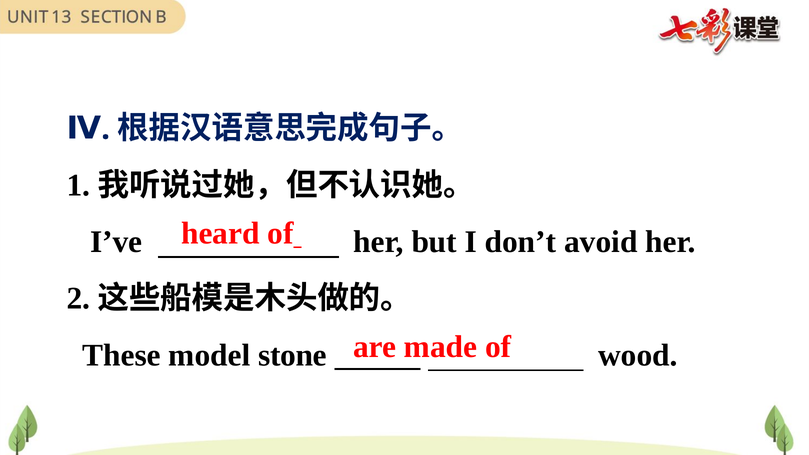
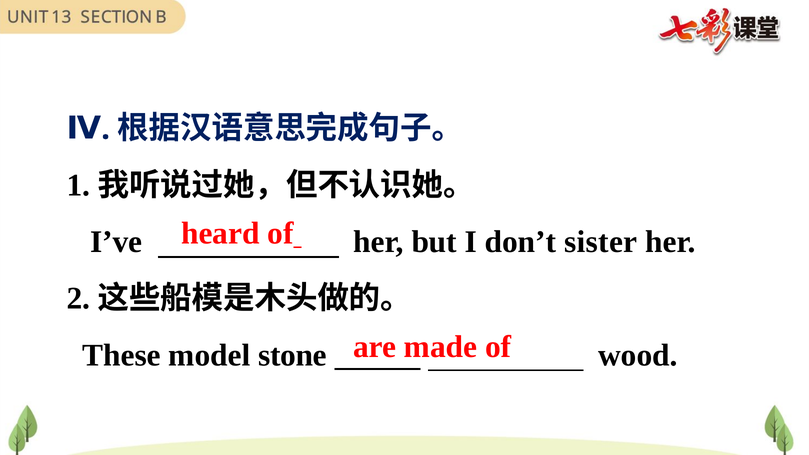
avoid: avoid -> sister
